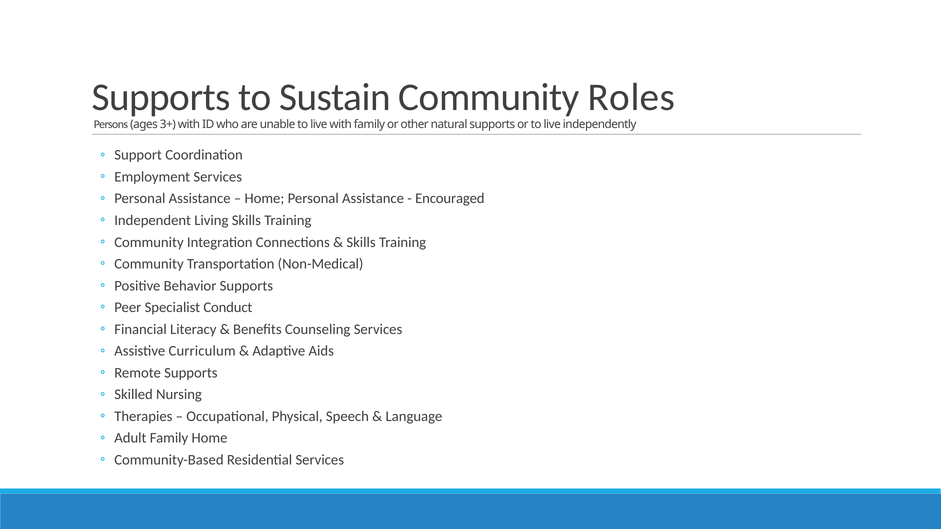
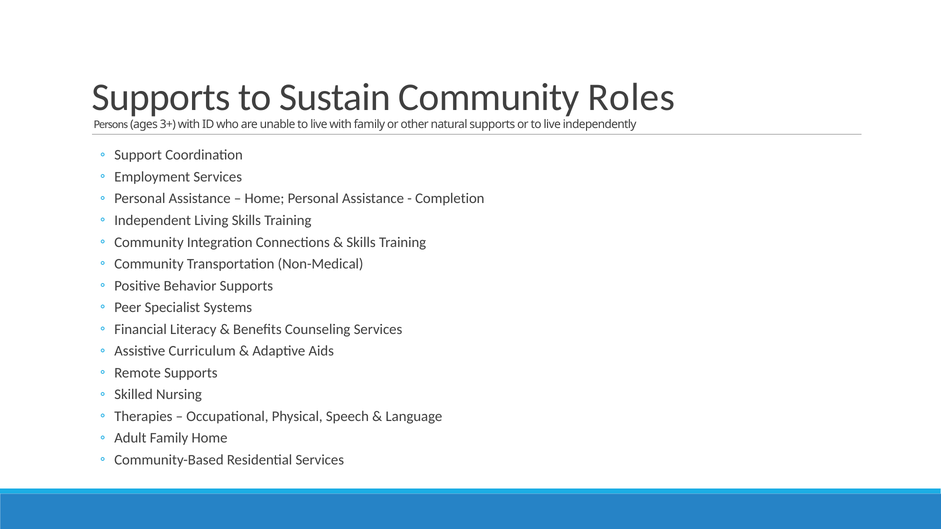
Encouraged: Encouraged -> Completion
Conduct: Conduct -> Systems
